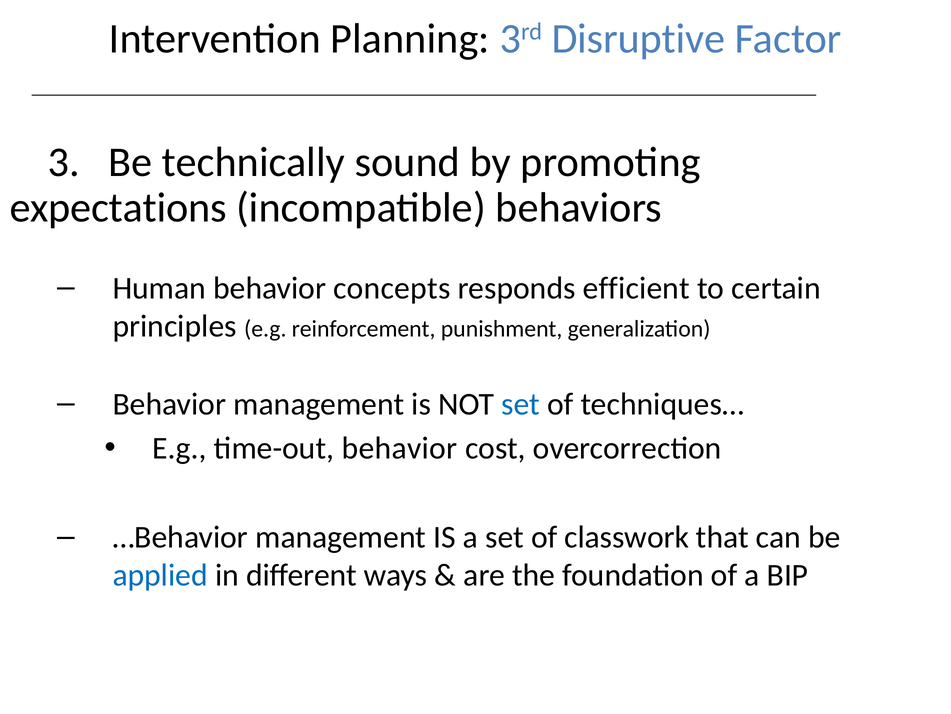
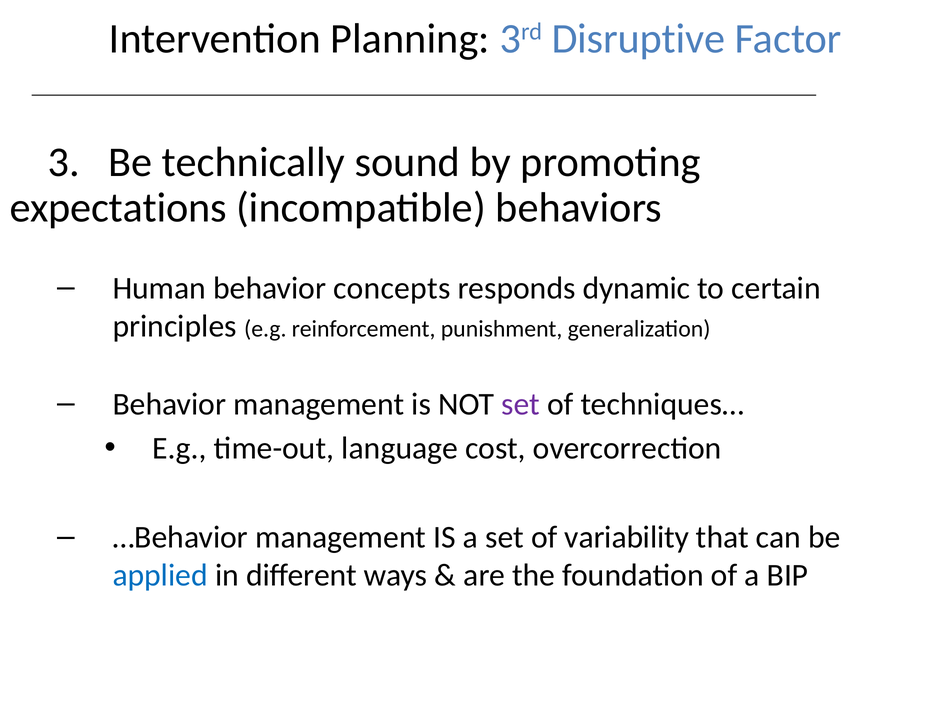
efficient: efficient -> dynamic
set at (521, 404) colour: blue -> purple
time-out behavior: behavior -> language
classwork: classwork -> variability
